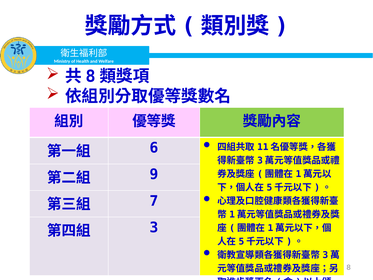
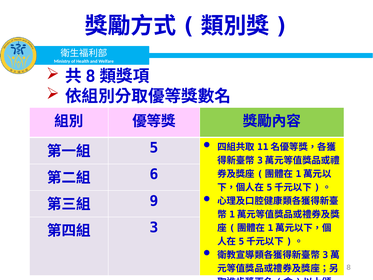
6: 6 -> 5
9: 9 -> 6
7: 7 -> 9
